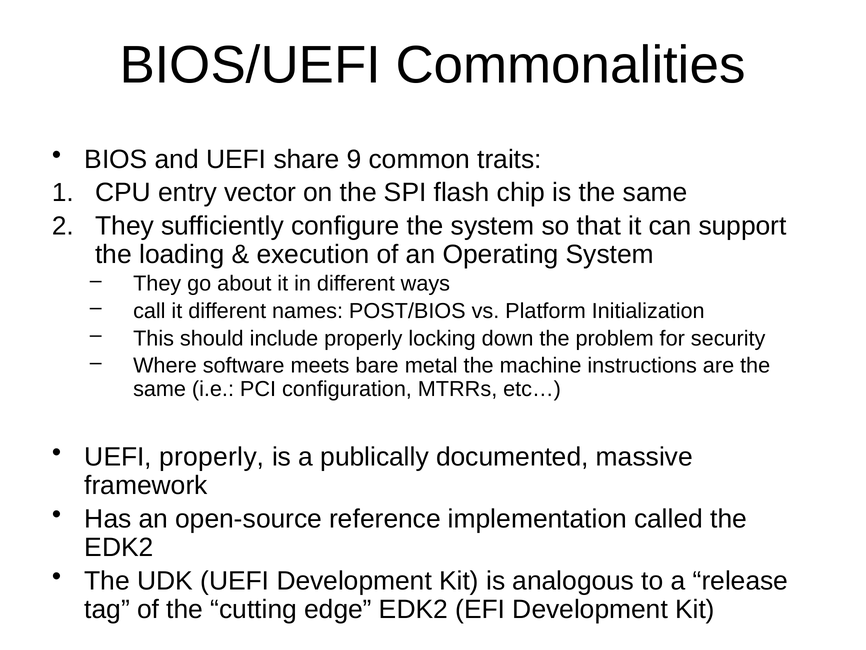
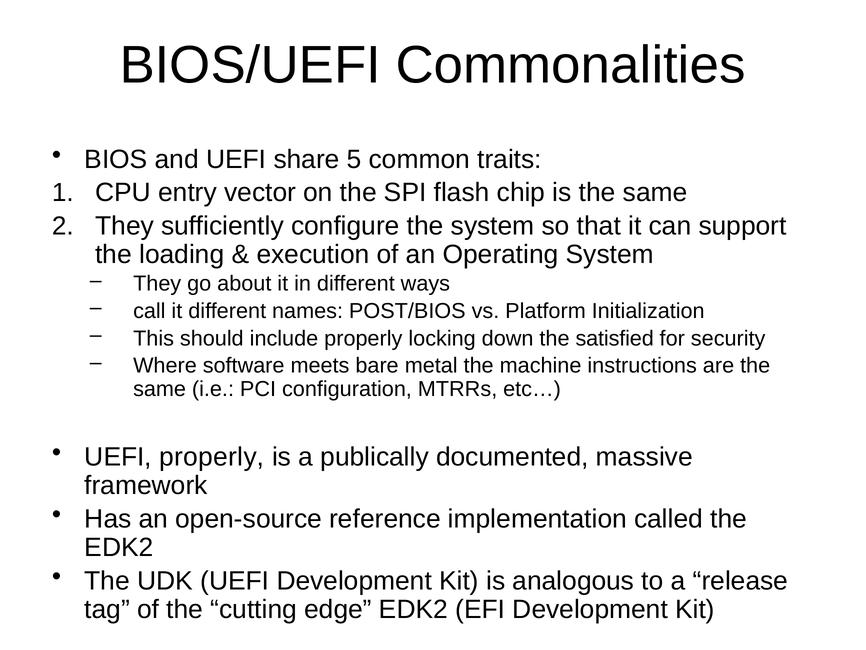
9: 9 -> 5
problem: problem -> satisfied
